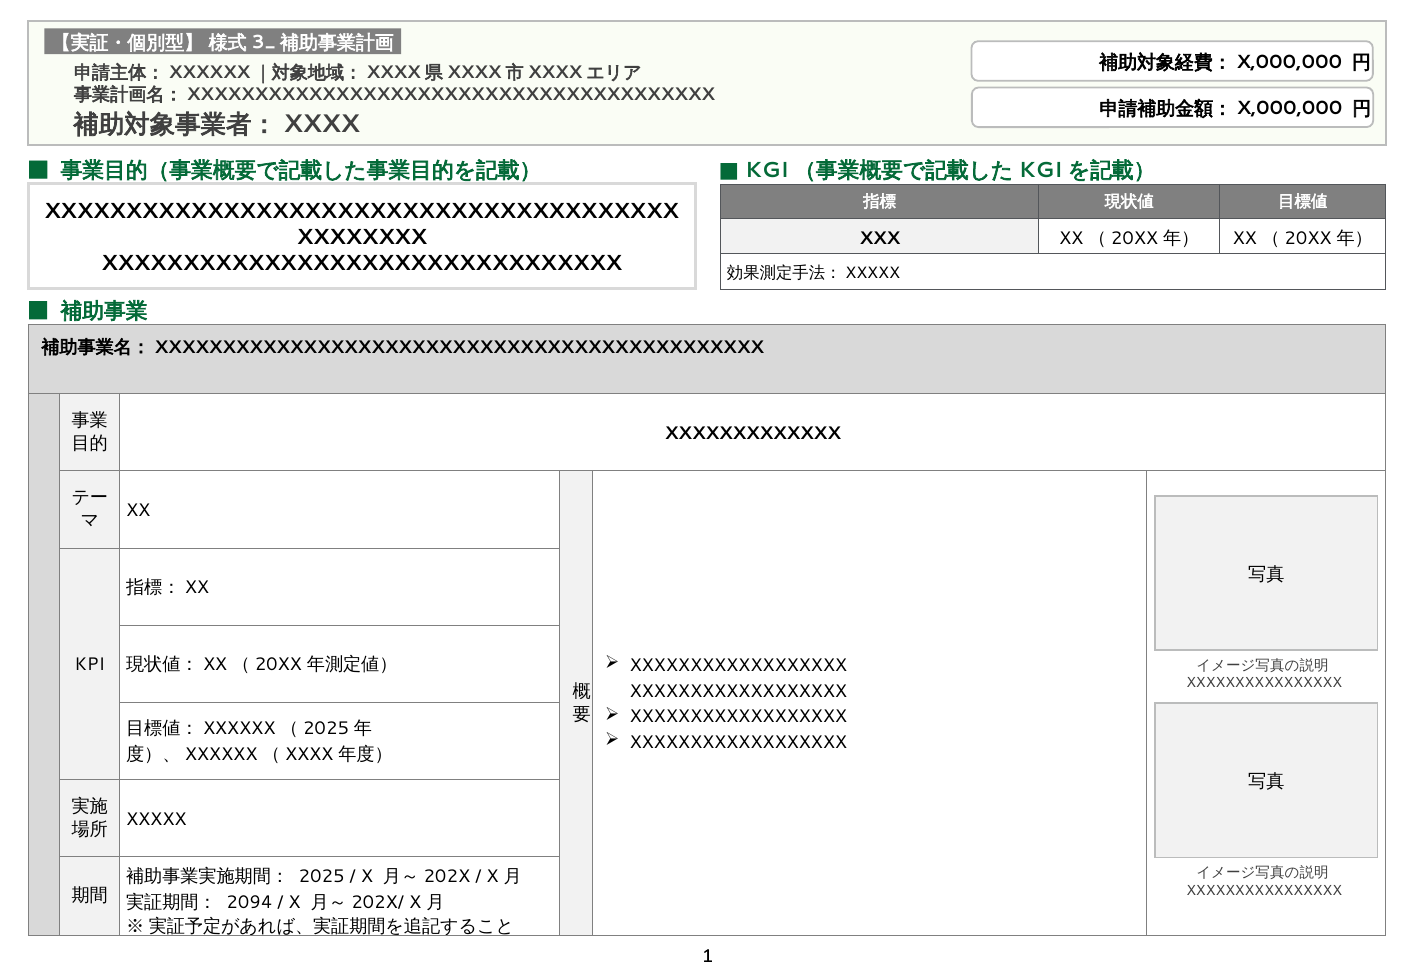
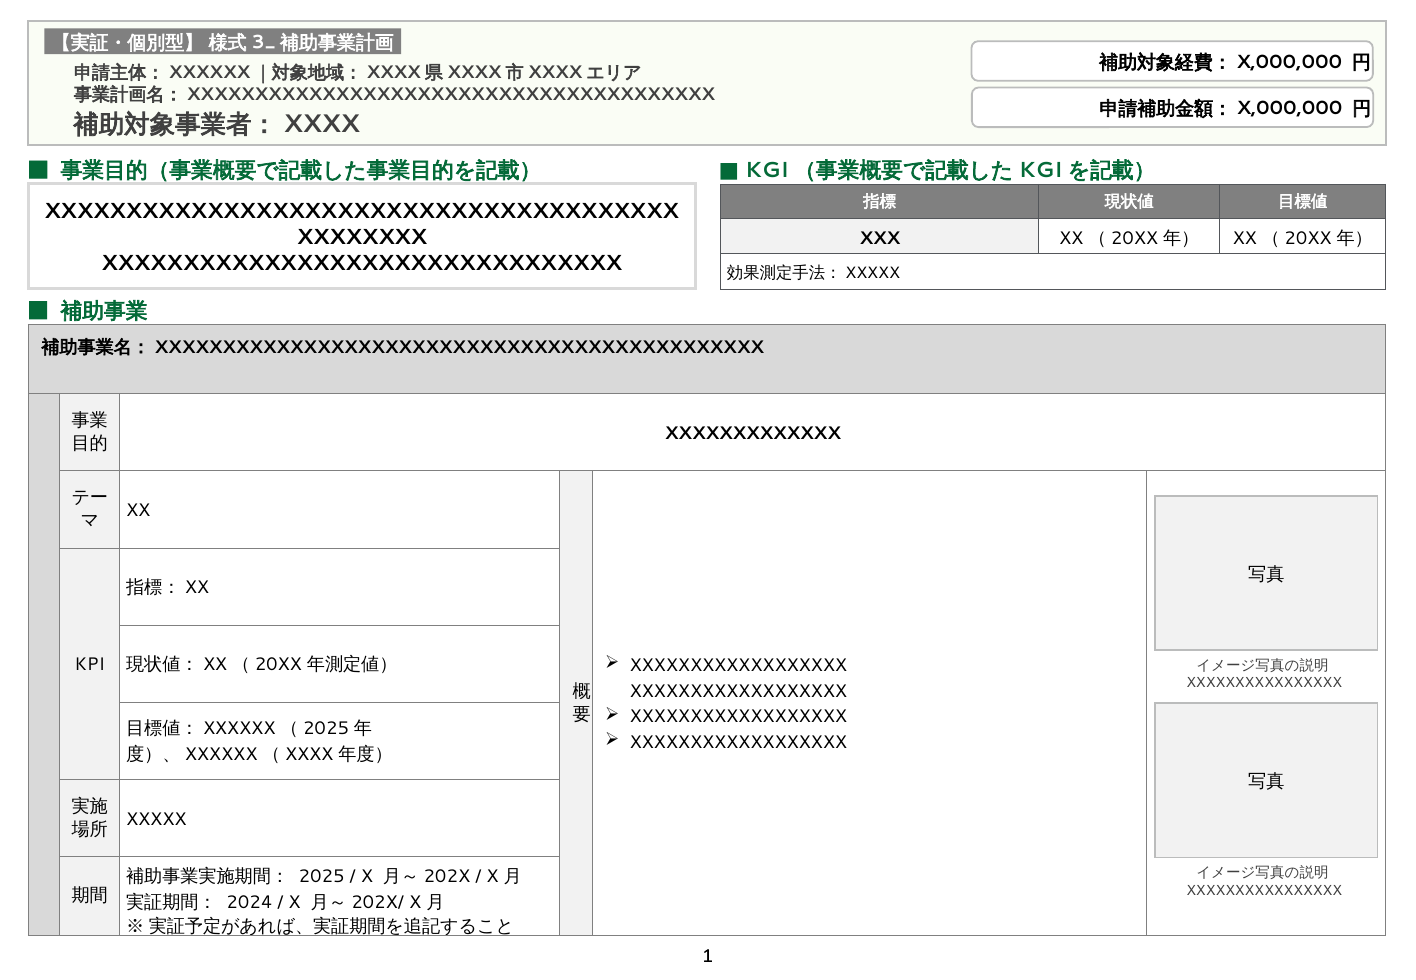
2094: 2094 -> 2024
